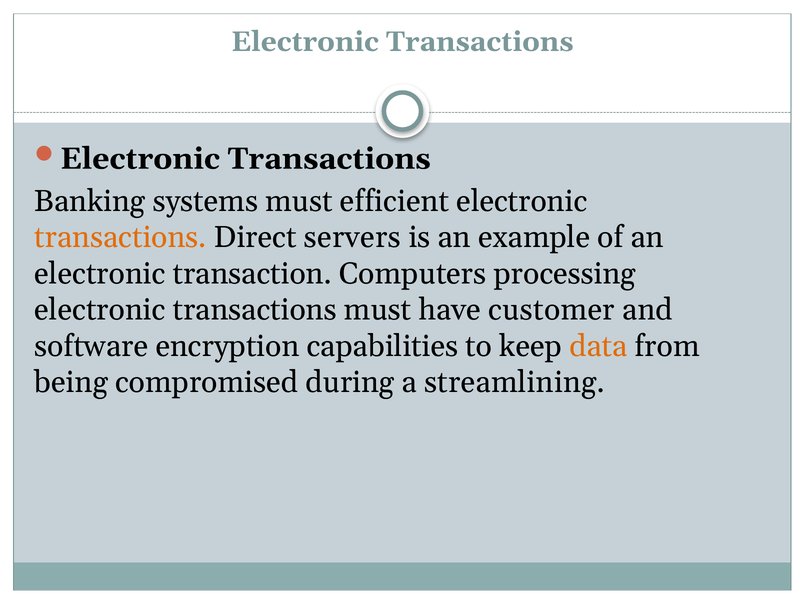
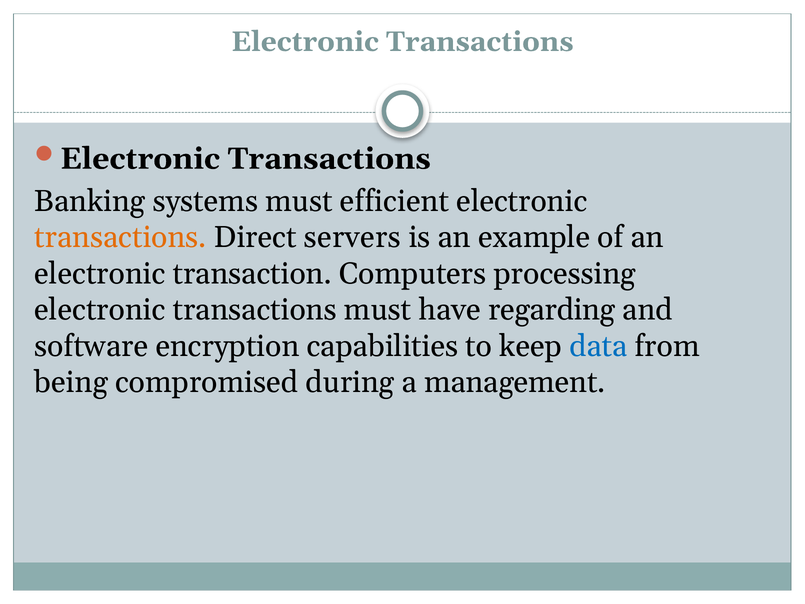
customer: customer -> regarding
data colour: orange -> blue
streamlining: streamlining -> management
